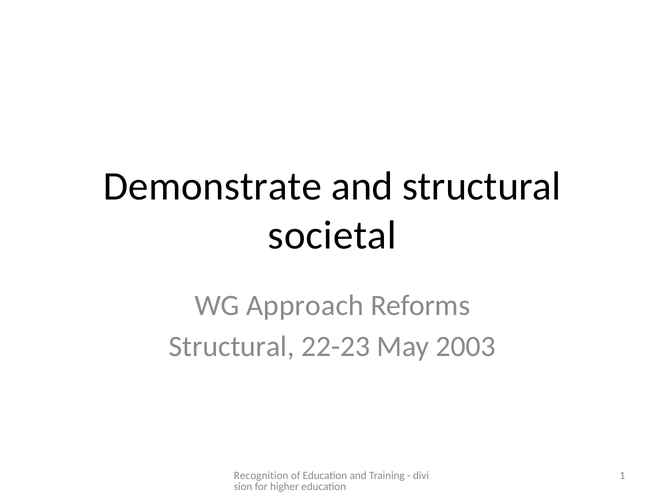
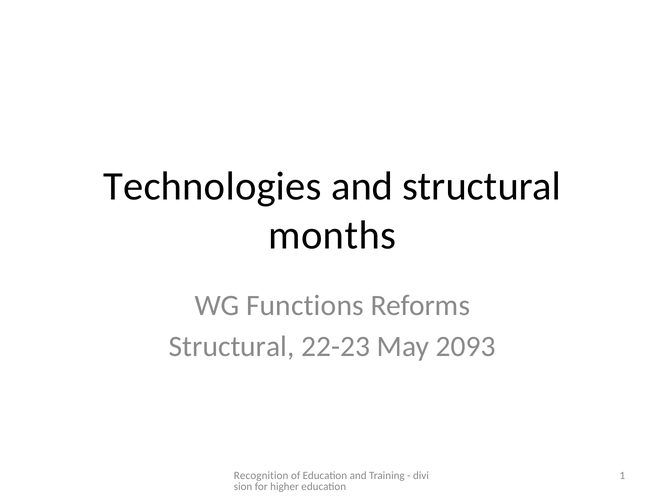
Demonstrate: Demonstrate -> Technologies
societal: societal -> months
Approach: Approach -> Functions
2003: 2003 -> 2093
